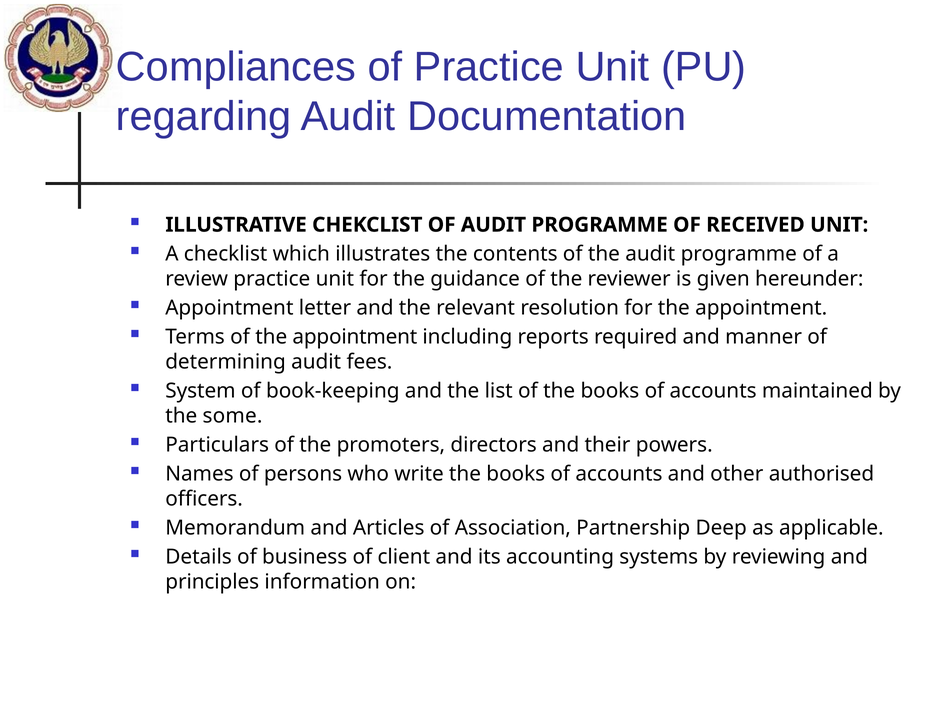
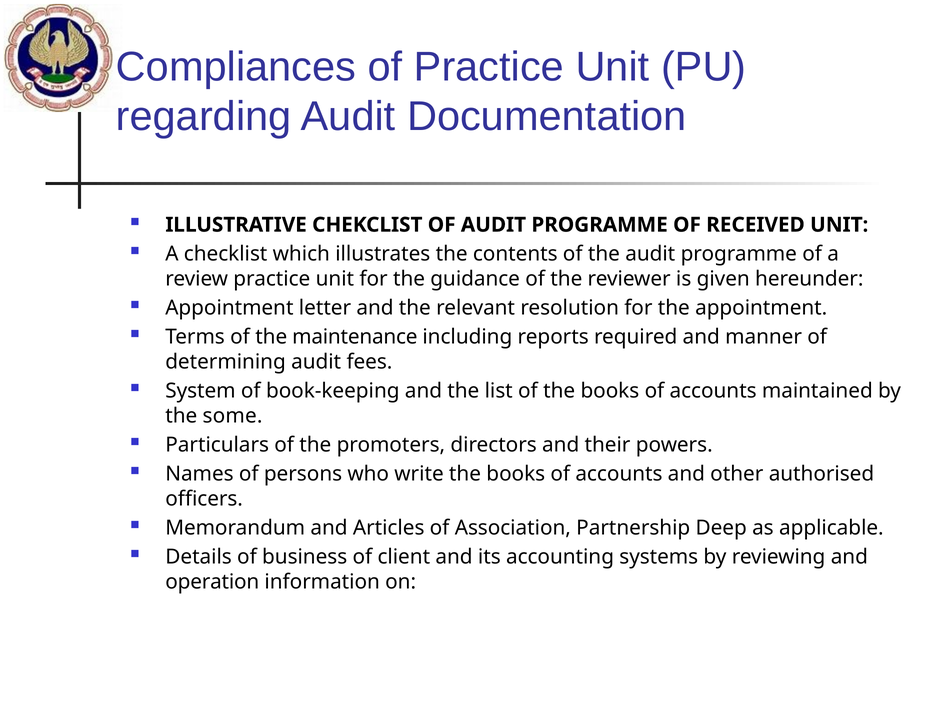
of the appointment: appointment -> maintenance
principles: principles -> operation
